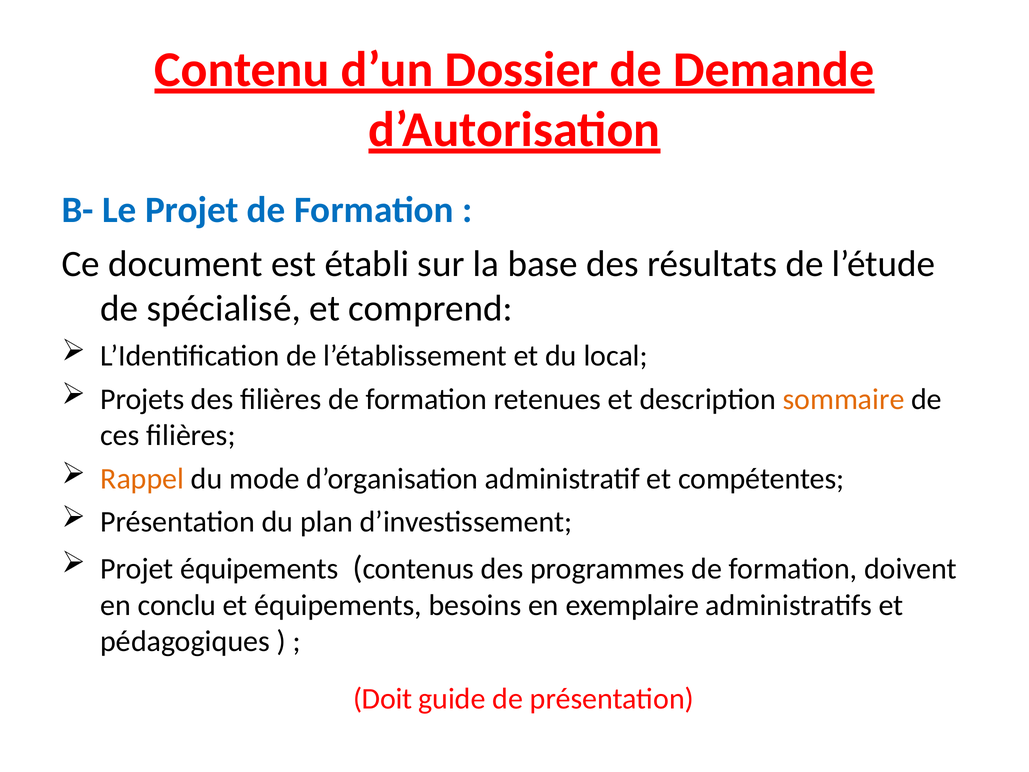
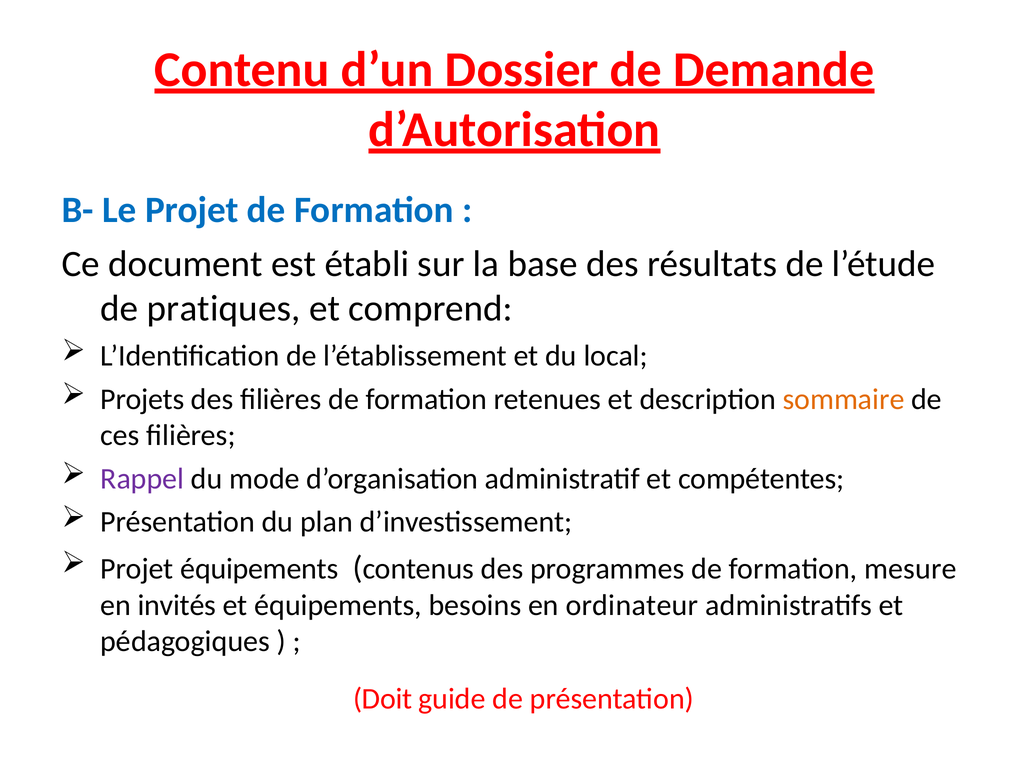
spécialisé: spécialisé -> pratiques
Rappel colour: orange -> purple
doivent: doivent -> mesure
conclu: conclu -> invités
exemplaire: exemplaire -> ordinateur
